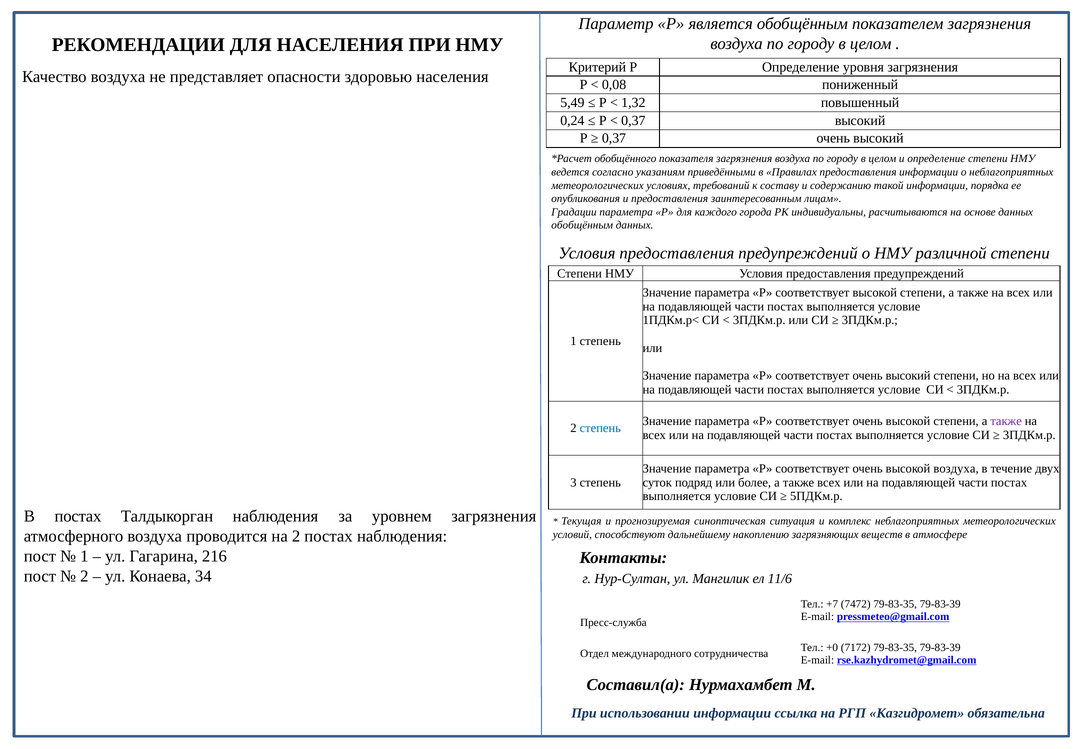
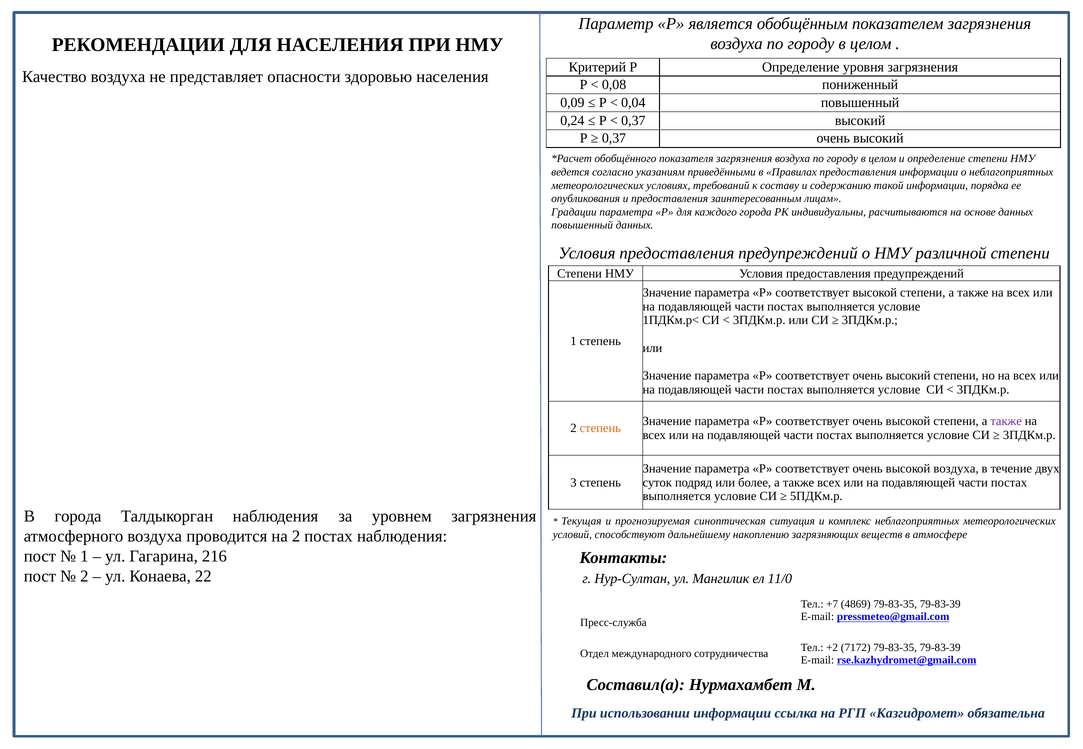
5,49: 5,49 -> 0,09
1,32: 1,32 -> 0,04
обобщённым at (582, 226): обобщённым -> повышенный
степень at (600, 429) colour: blue -> orange
В постах: постах -> города
34: 34 -> 22
11/6: 11/6 -> 11/0
7472: 7472 -> 4869
+0: +0 -> +2
